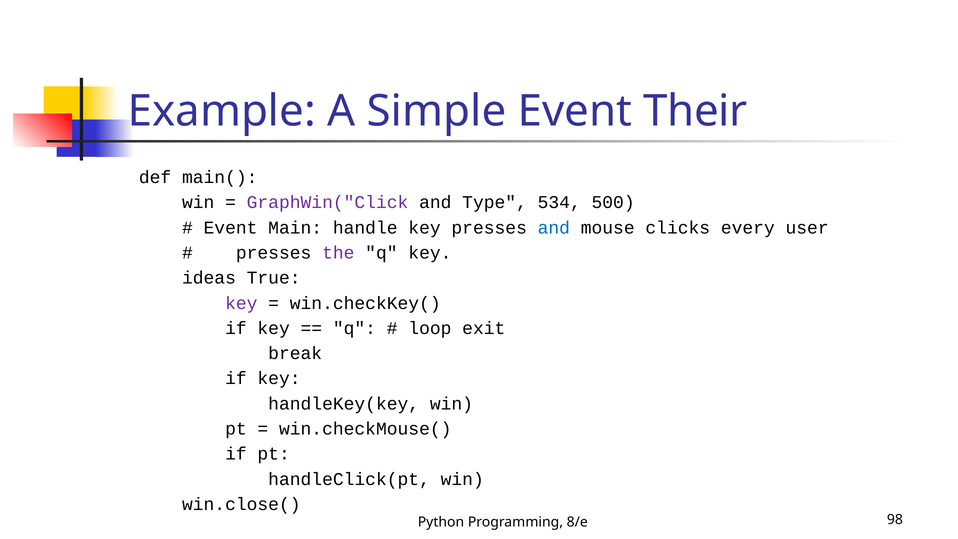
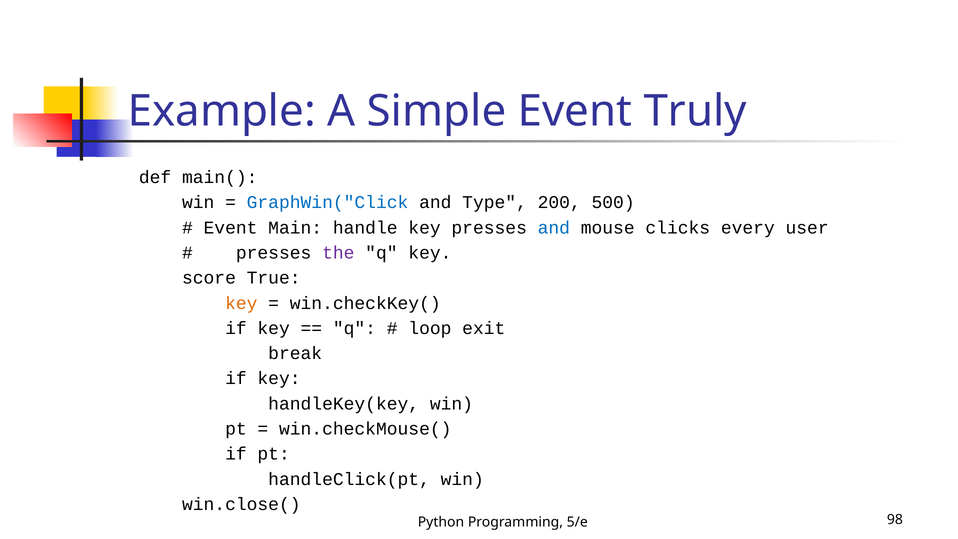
Their: Their -> Truly
GraphWin("Click colour: purple -> blue
534: 534 -> 200
ideas: ideas -> score
key at (241, 303) colour: purple -> orange
8/e: 8/e -> 5/e
